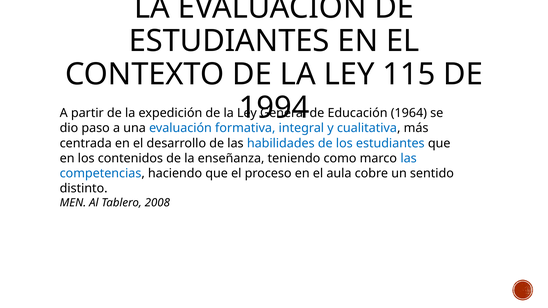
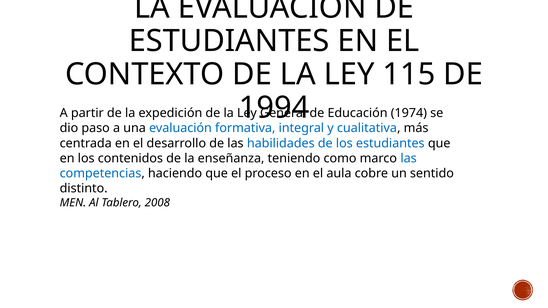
1964: 1964 -> 1974
